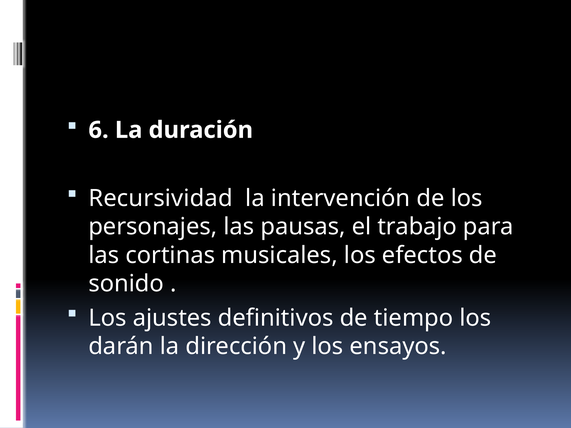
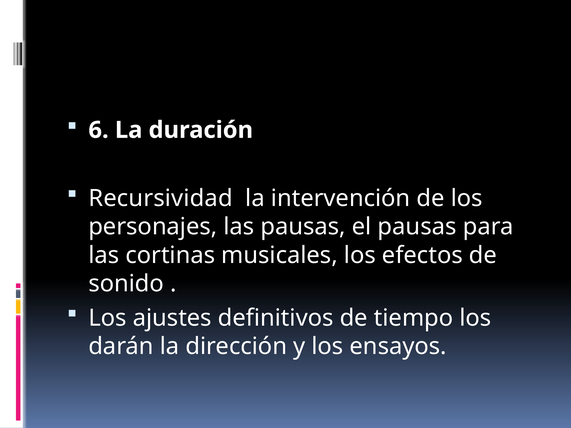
el trabajo: trabajo -> pausas
